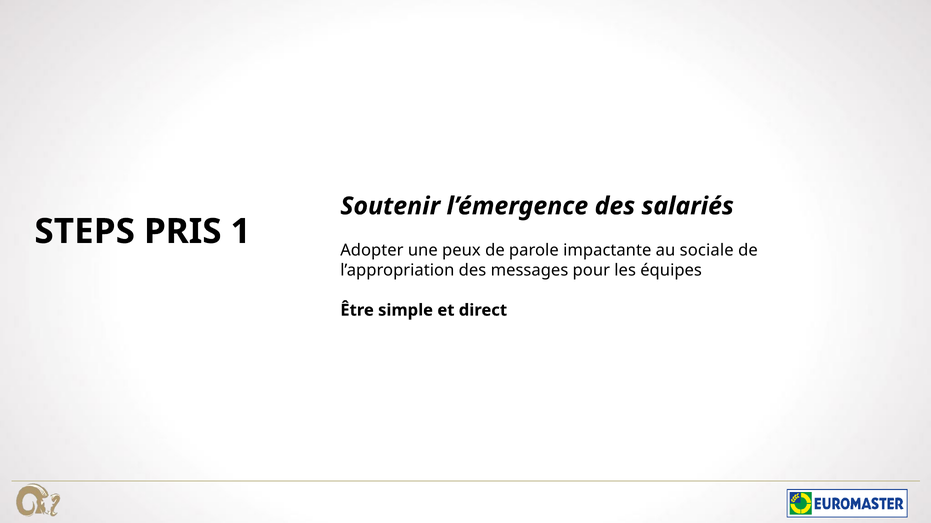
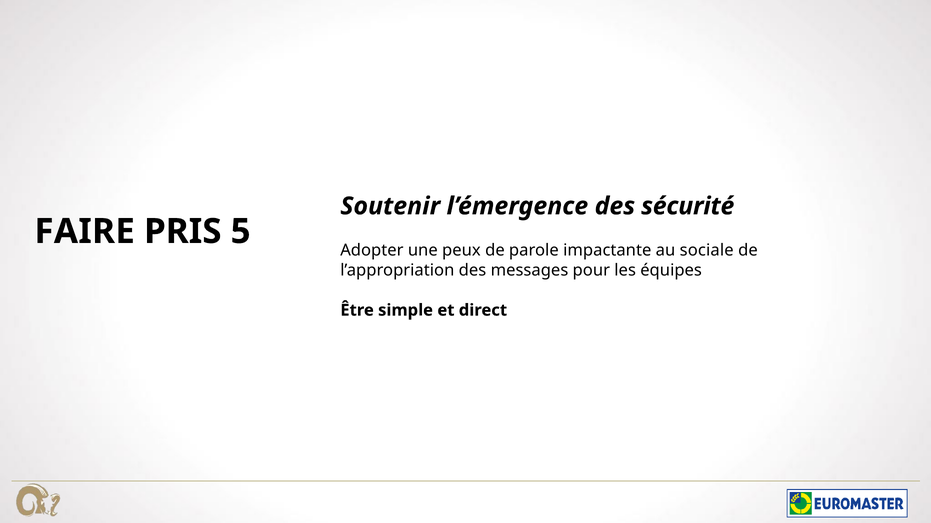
salariés: salariés -> sécurité
STEPS: STEPS -> FAIRE
1: 1 -> 5
